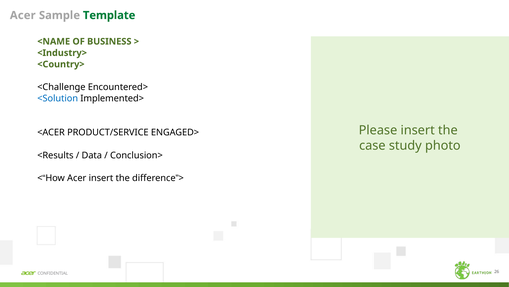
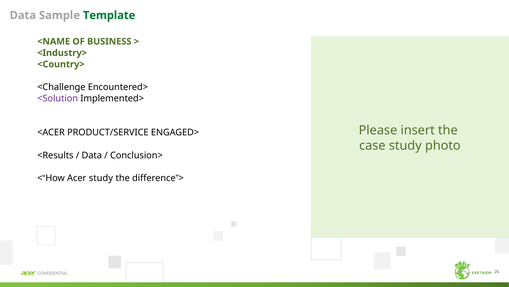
Acer at (23, 15): Acer -> Data
<Solution colour: blue -> purple
Acer insert: insert -> study
